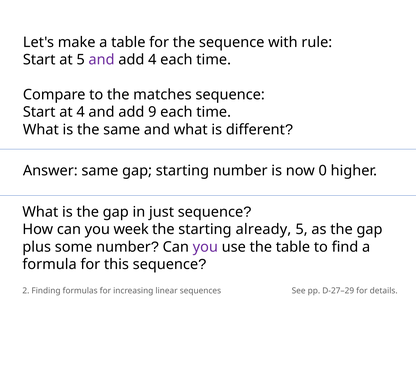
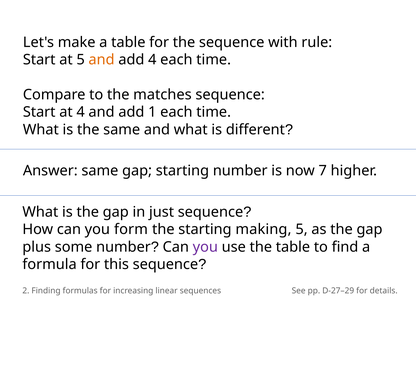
and at (102, 60) colour: purple -> orange
9: 9 -> 1
0: 0 -> 7
week: week -> form
already: already -> making
